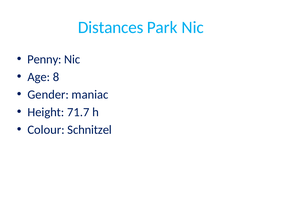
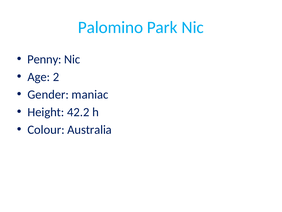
Distances: Distances -> Palomino
8: 8 -> 2
71.7: 71.7 -> 42.2
Schnitzel: Schnitzel -> Australia
